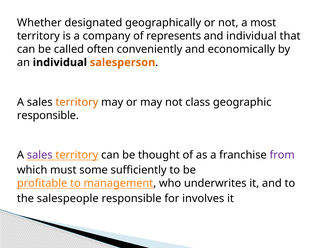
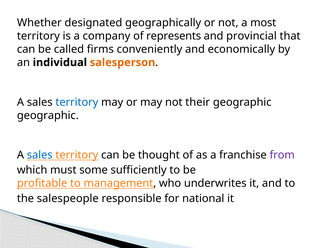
and individual: individual -> provincial
often: often -> firms
territory at (77, 102) colour: orange -> blue
class: class -> their
responsible at (48, 115): responsible -> geographic
sales at (40, 155) colour: purple -> blue
involves: involves -> national
